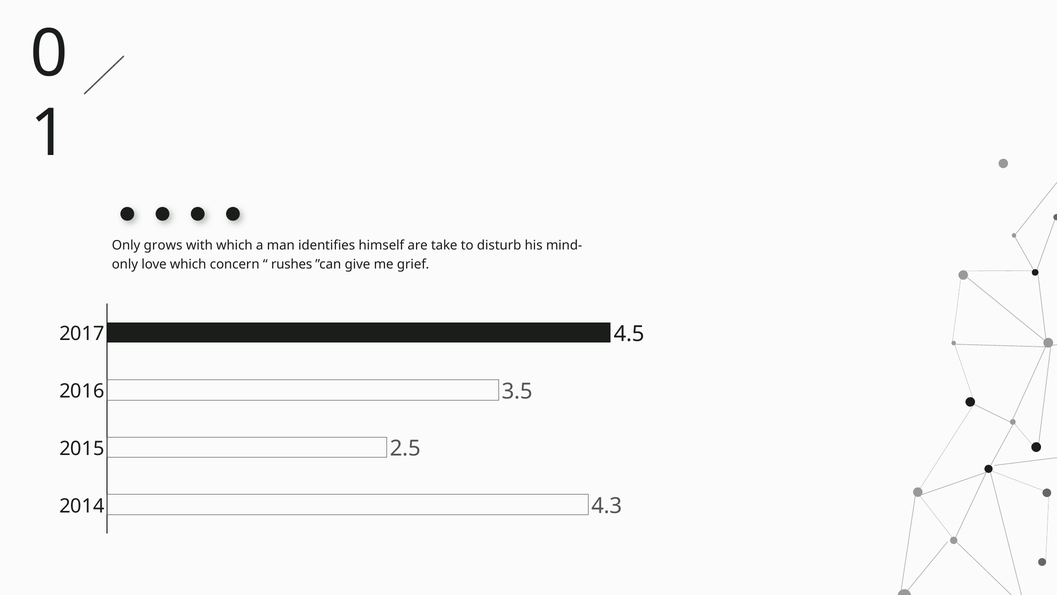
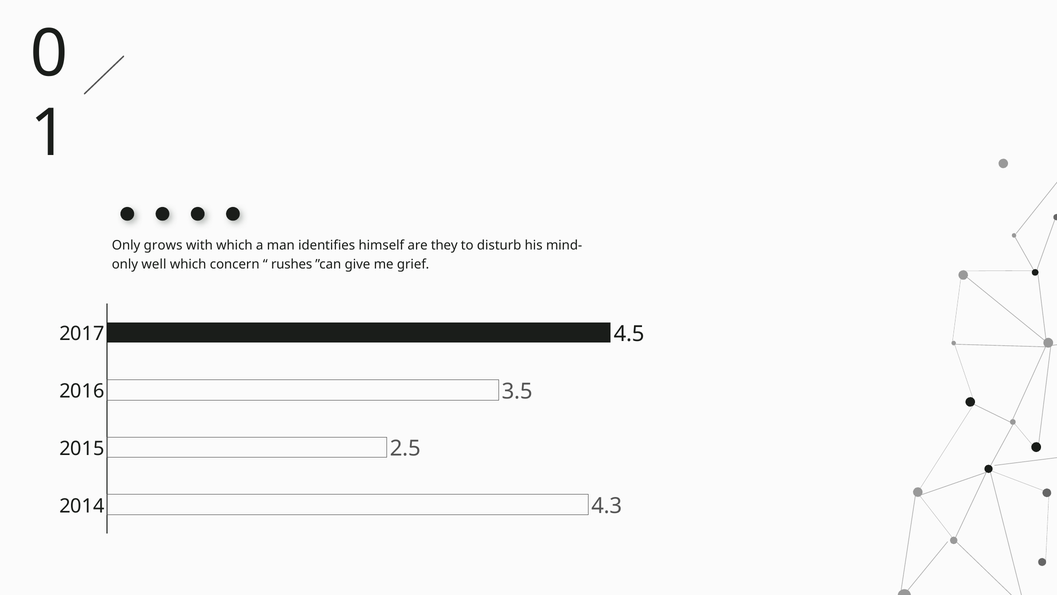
take: take -> they
love: love -> well
